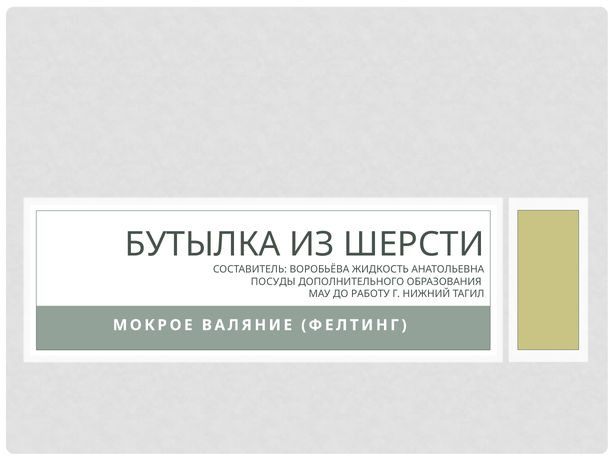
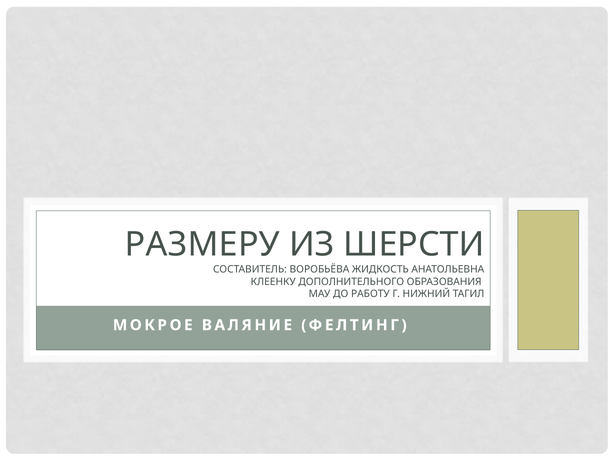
БУТЫЛКА: БУТЫЛКА -> РАЗМЕРУ
ПОСУДЫ: ПОСУДЫ -> КЛЕЕНКУ
